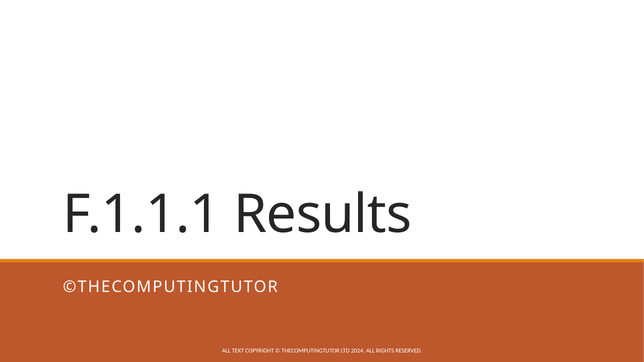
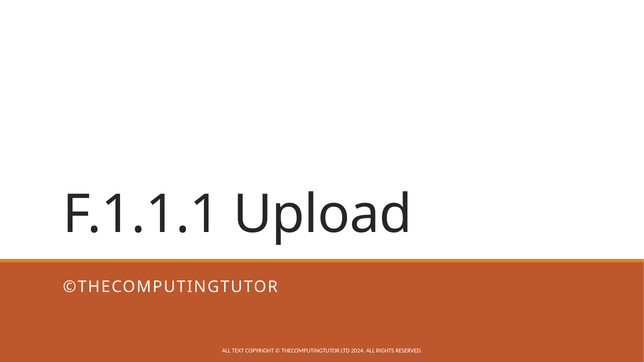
Results: Results -> Upload
